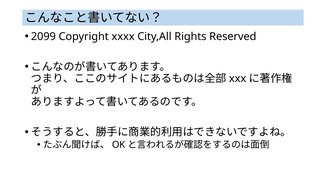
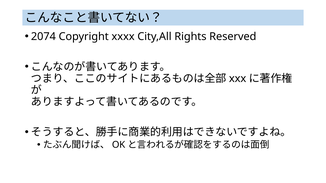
2099: 2099 -> 2074
